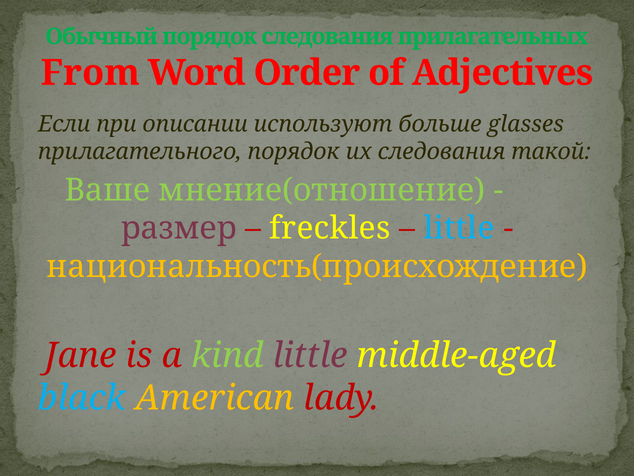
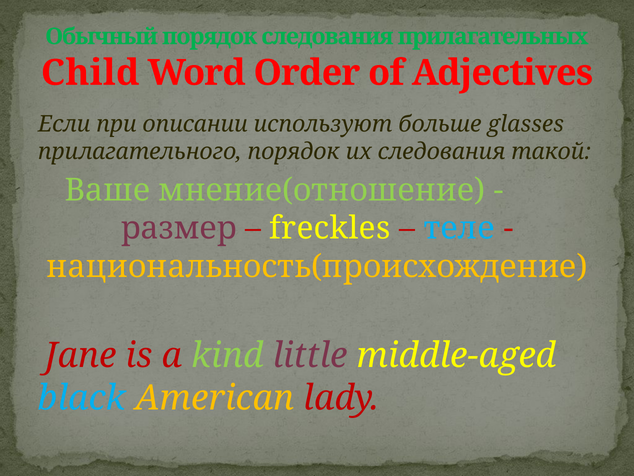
From: From -> Child
little at (459, 228): little -> теле
